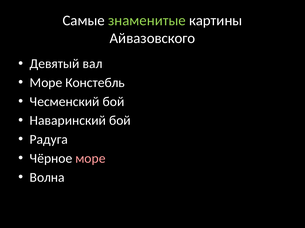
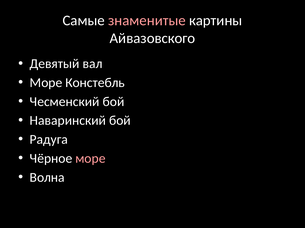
знаменитые colour: light green -> pink
